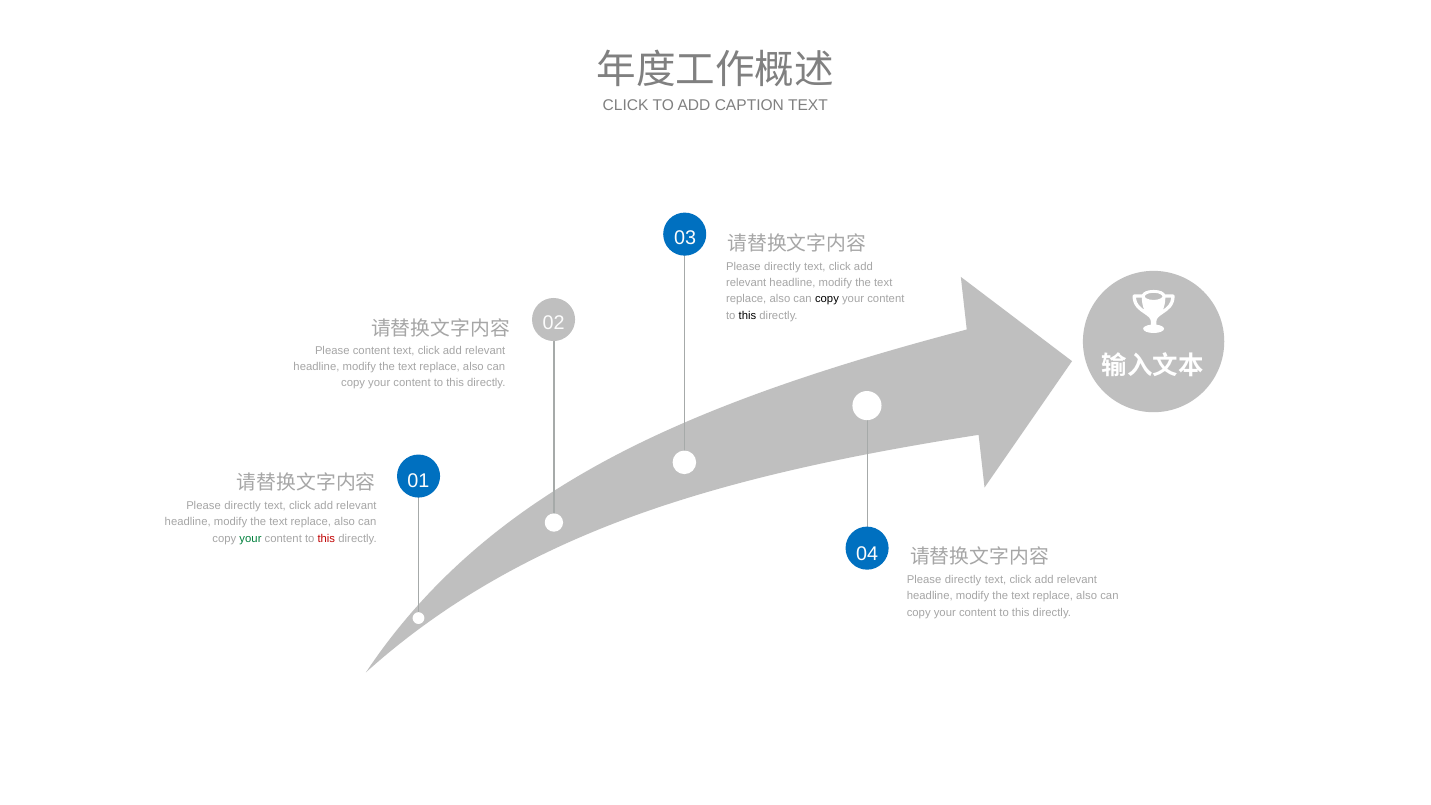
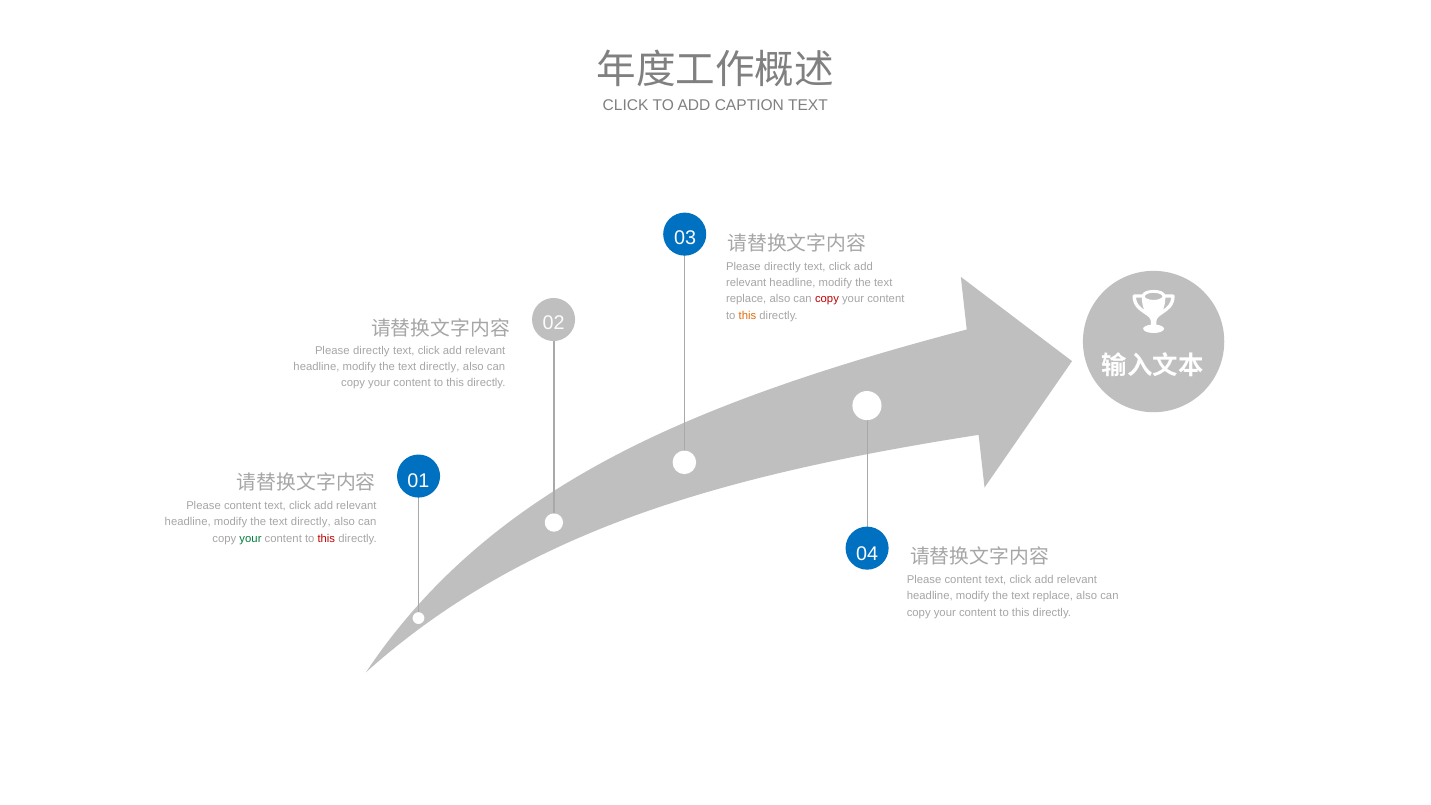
copy at (827, 299) colour: black -> red
this at (747, 315) colour: black -> orange
content at (371, 351): content -> directly
replace at (440, 367): replace -> directly
directly at (243, 506): directly -> content
replace at (311, 522): replace -> directly
directly at (963, 580): directly -> content
